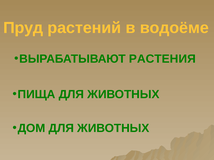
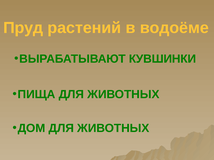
РАСТЕНИЯ: РАСТЕНИЯ -> КУВШИНКИ
